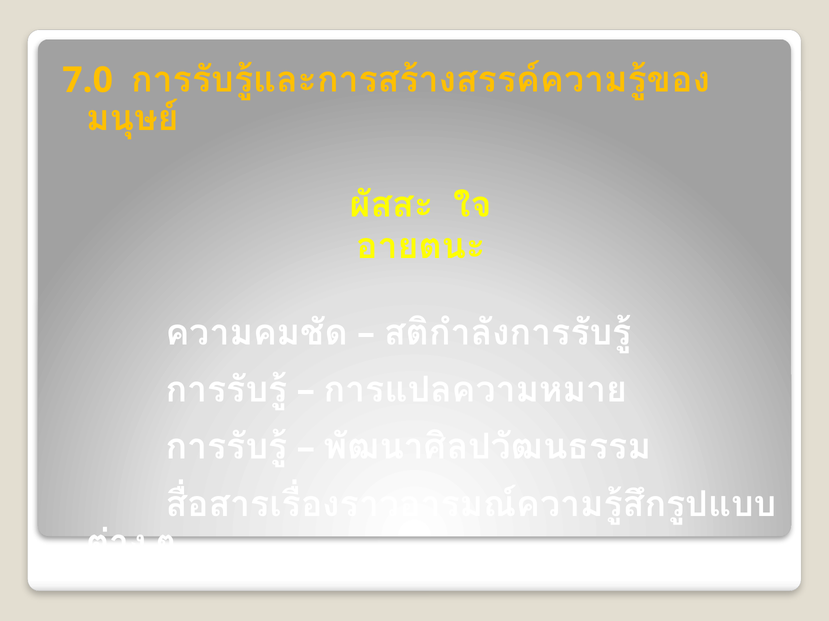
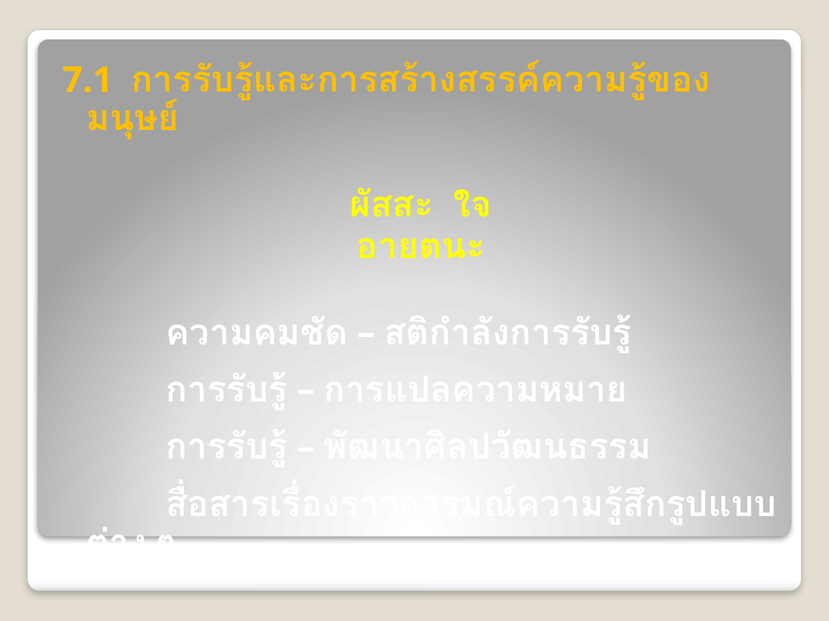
7.0: 7.0 -> 7.1
